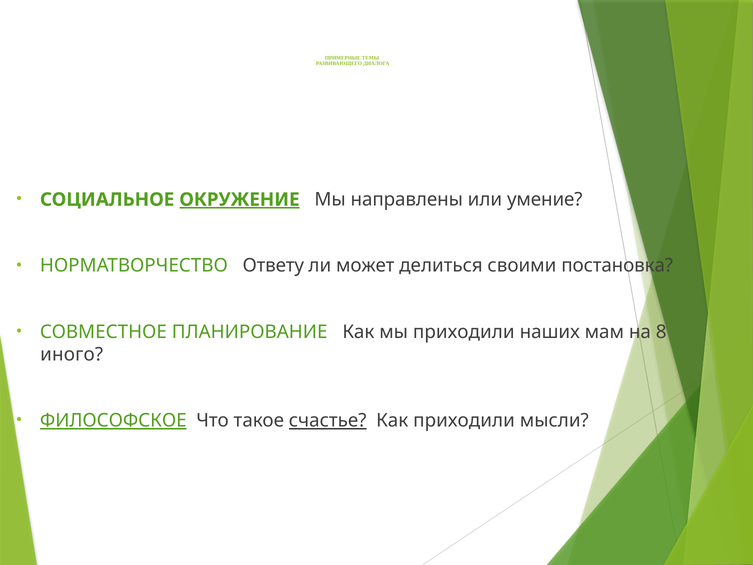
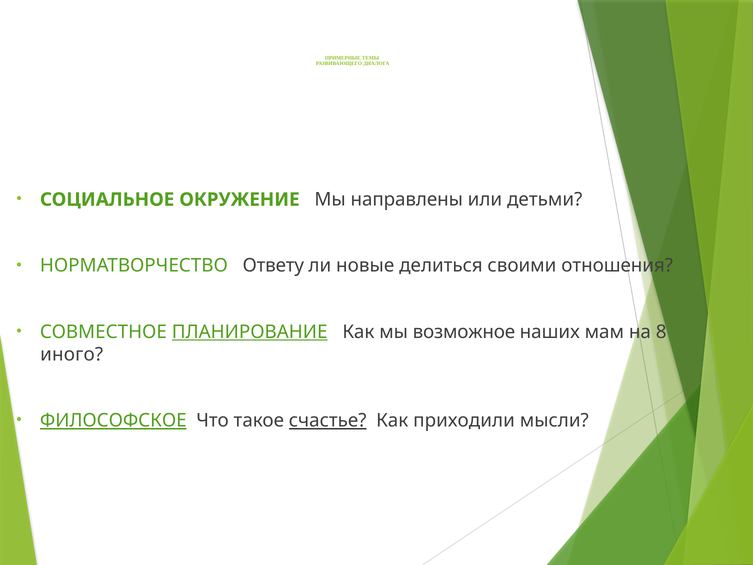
ОКРУЖЕНИЕ underline: present -> none
умение: умение -> детьми
может: может -> новые
постановка: постановка -> отношения
ПЛАНИРОВАНИЕ underline: none -> present
мы приходили: приходили -> возможное
